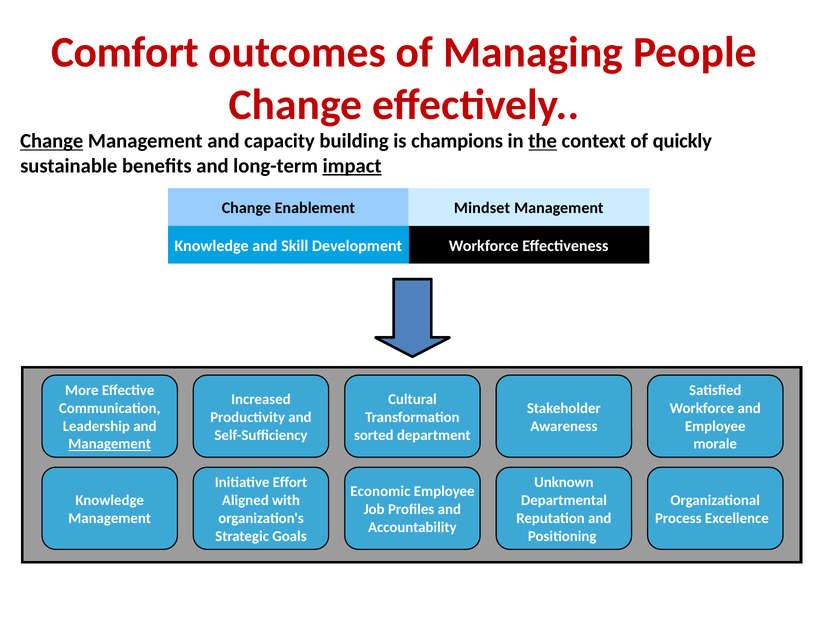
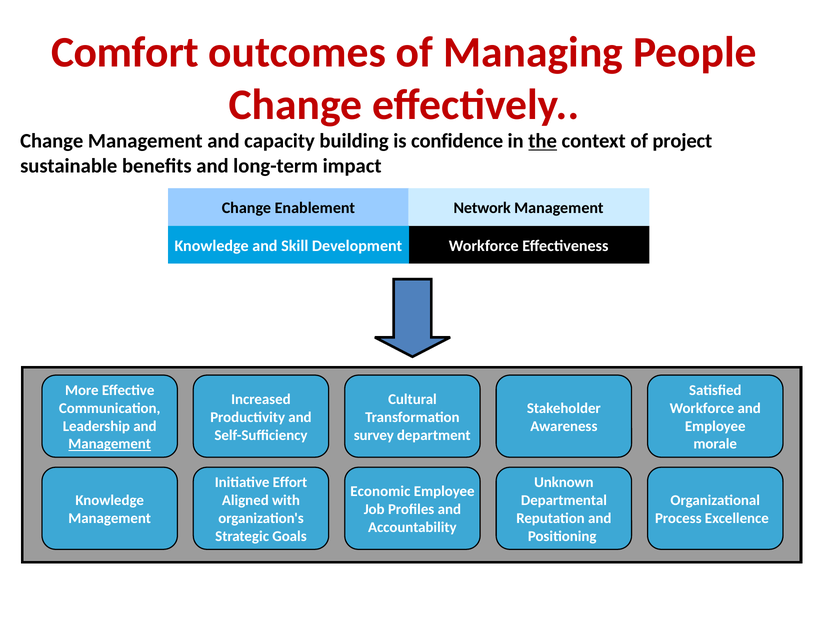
Change at (52, 141) underline: present -> none
champions: champions -> confidence
quickly: quickly -> project
impact underline: present -> none
Mindset: Mindset -> Network
sorted: sorted -> survey
